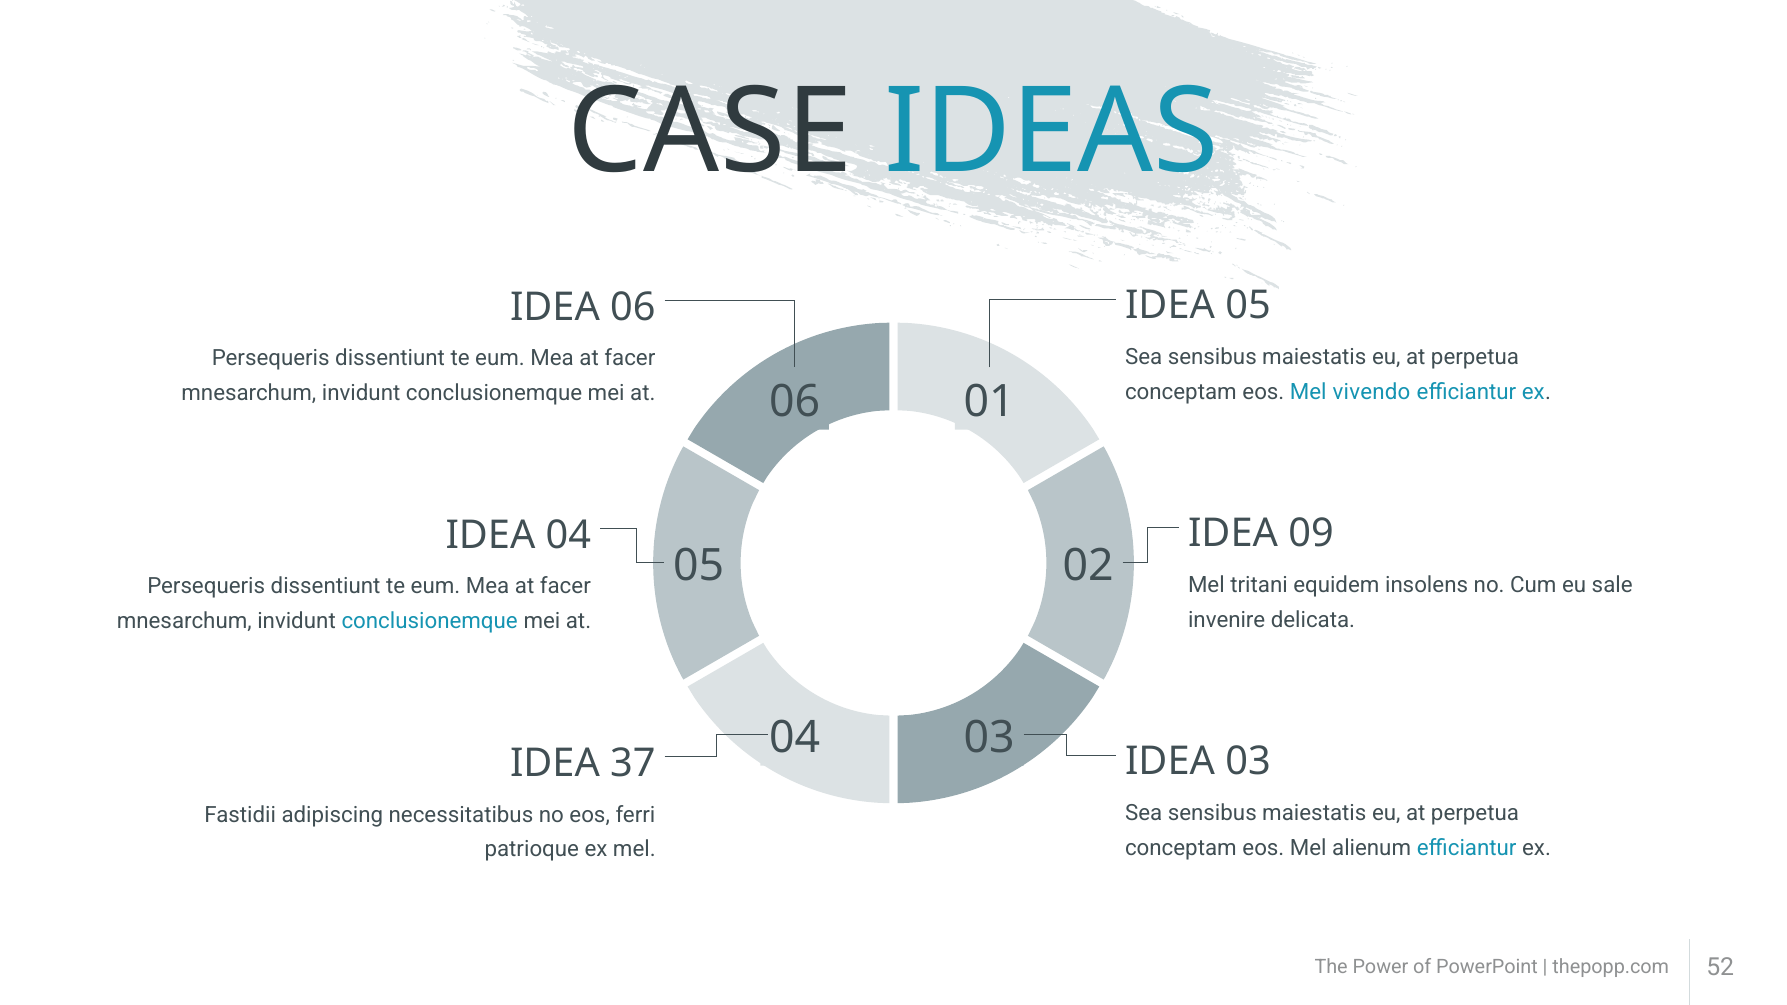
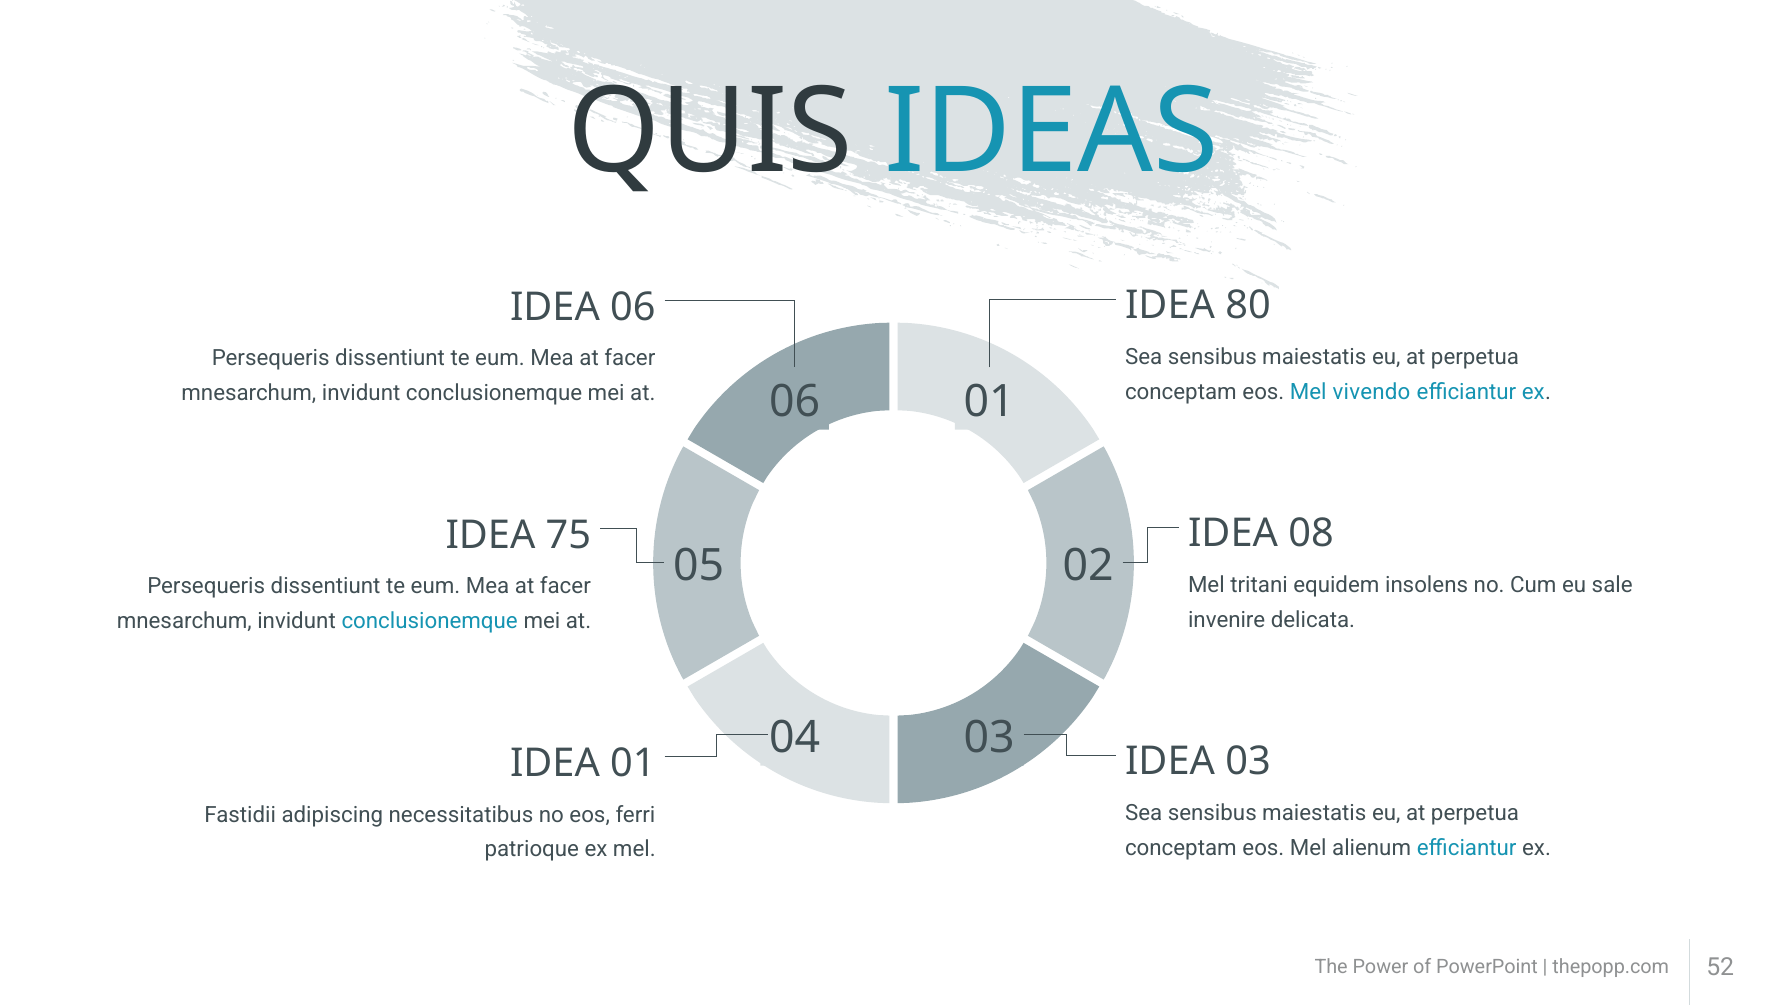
CASE: CASE -> QUIS
IDEA 05: 05 -> 80
09: 09 -> 08
IDEA 04: 04 -> 75
IDEA 37: 37 -> 01
